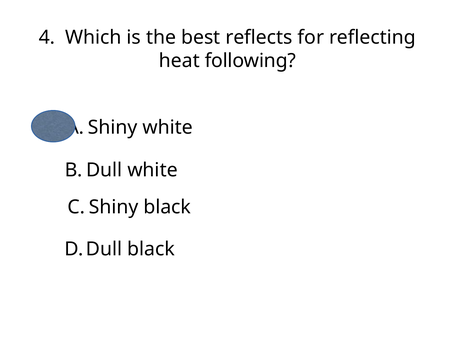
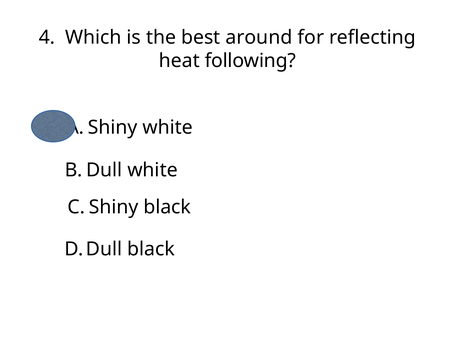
reflects: reflects -> around
